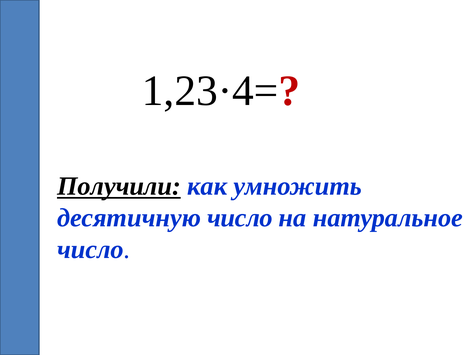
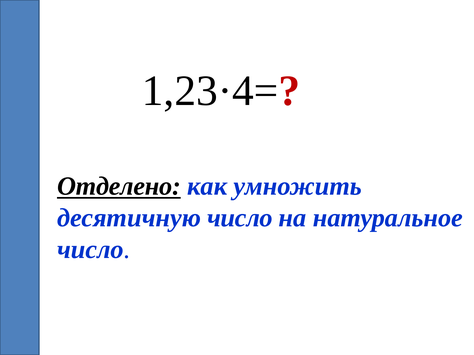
Получили: Получили -> Отделено
